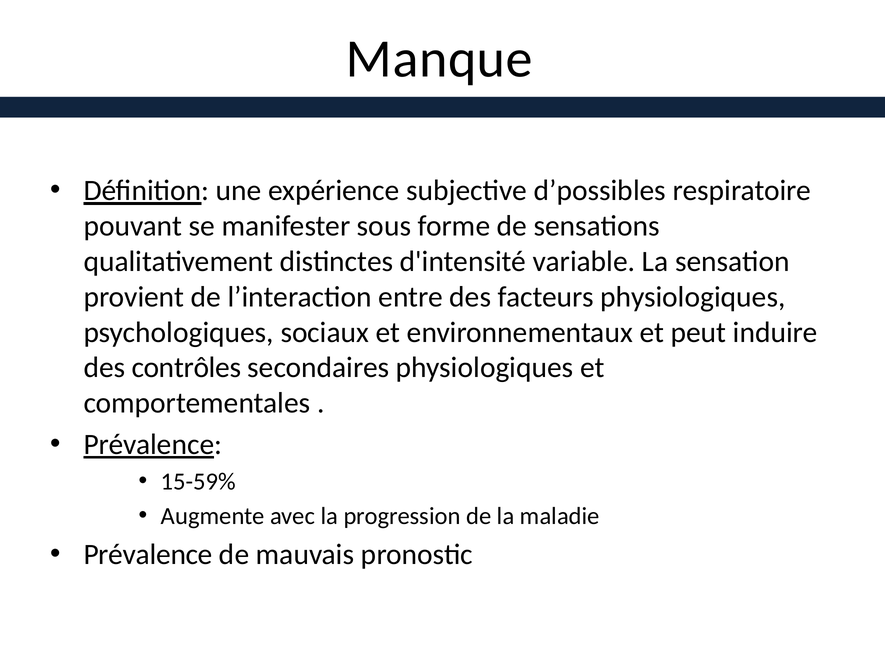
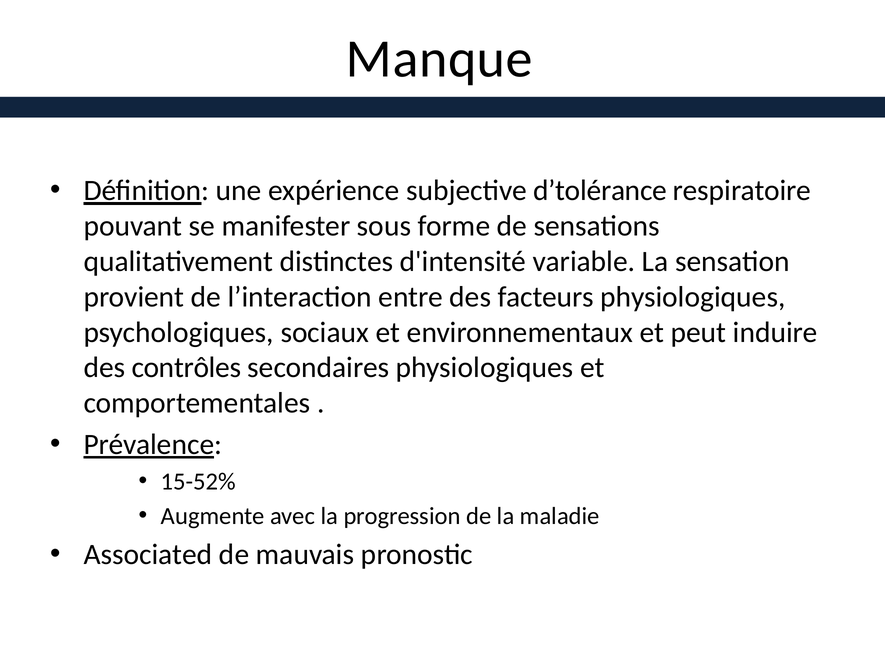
d’possibles: d’possibles -> d’tolérance
15-59%: 15-59% -> 15-52%
Prévalence at (148, 555): Prévalence -> Associated
